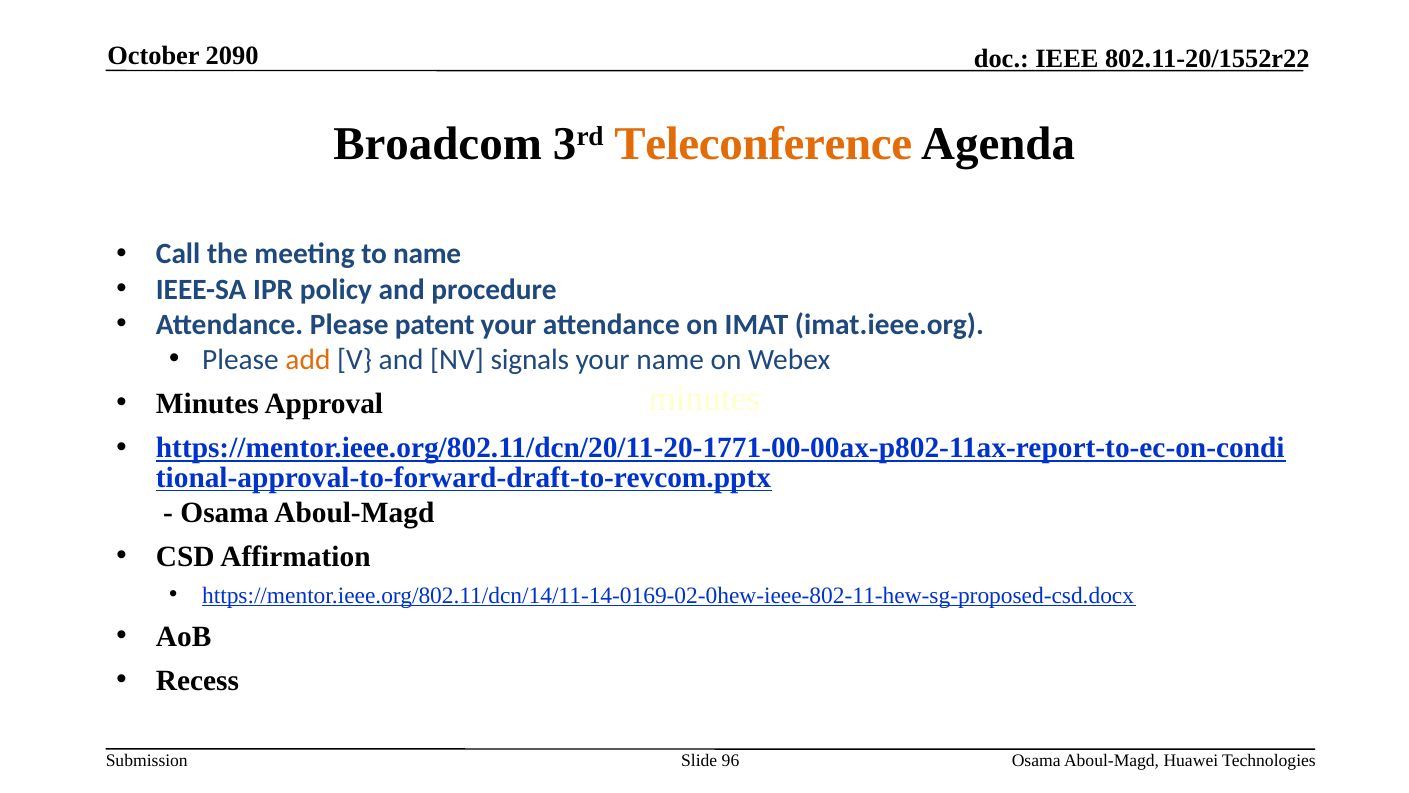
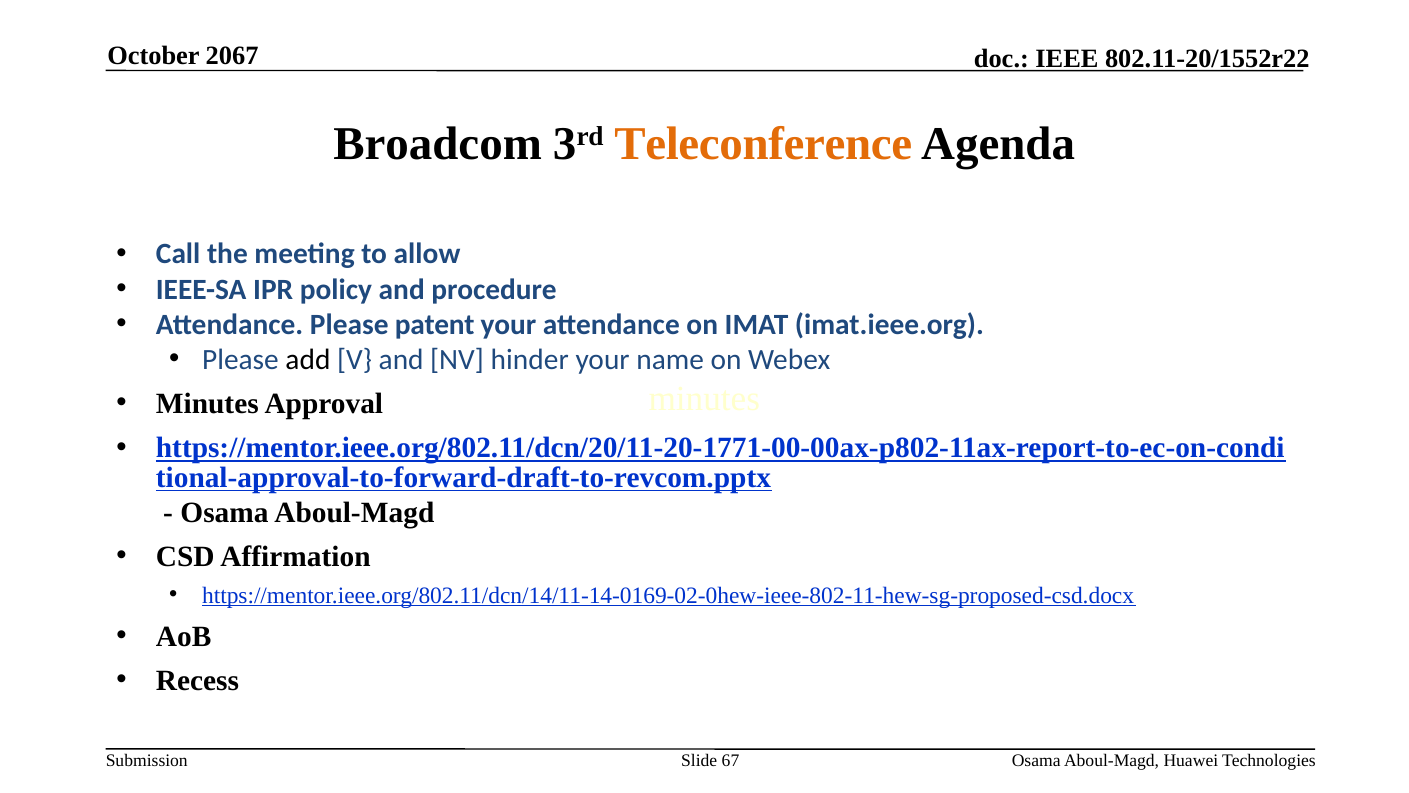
2090: 2090 -> 2067
to name: name -> allow
add colour: orange -> black
signals: signals -> hinder
96: 96 -> 67
